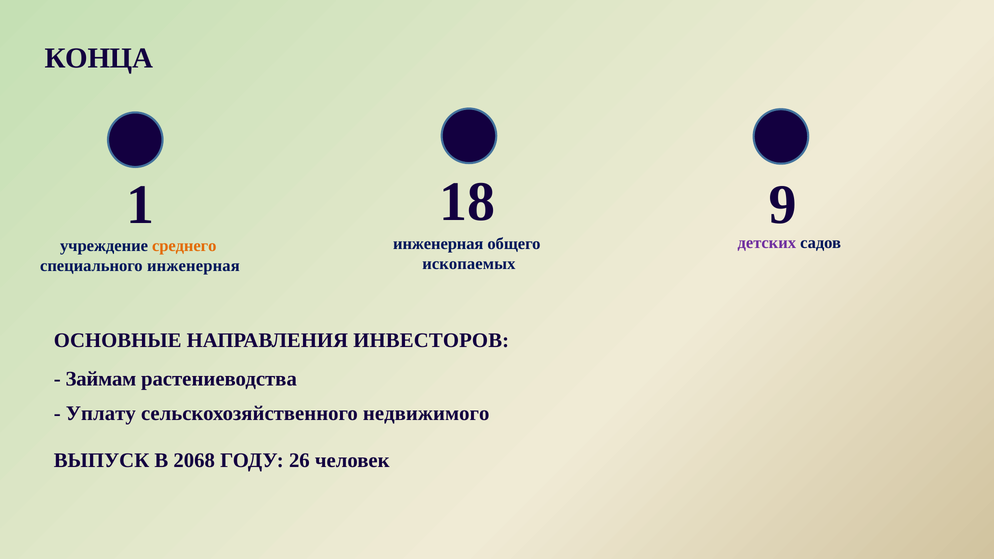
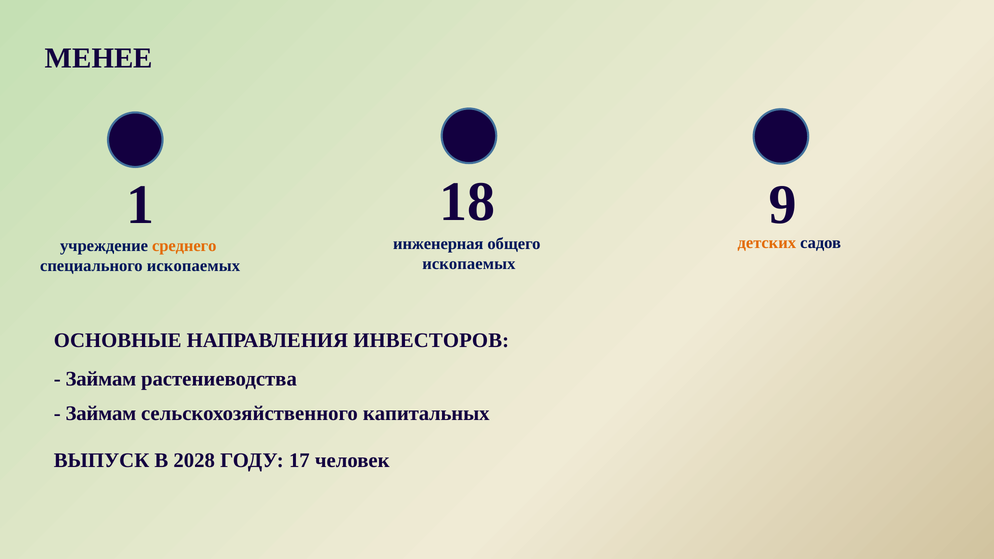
КОНЦА: КОНЦА -> МЕНЕЕ
детских colour: purple -> orange
специального инженерная: инженерная -> ископаемых
Уплату at (101, 414): Уплату -> Займам
недвижимого: недвижимого -> капитальных
2068: 2068 -> 2028
26: 26 -> 17
